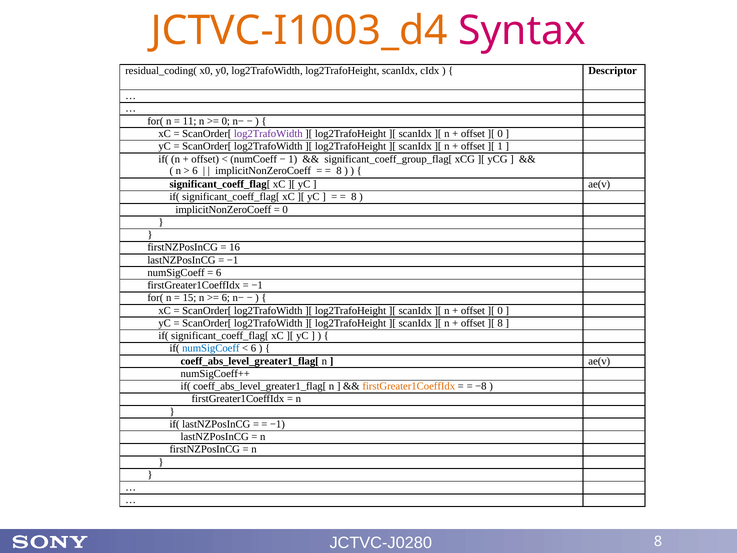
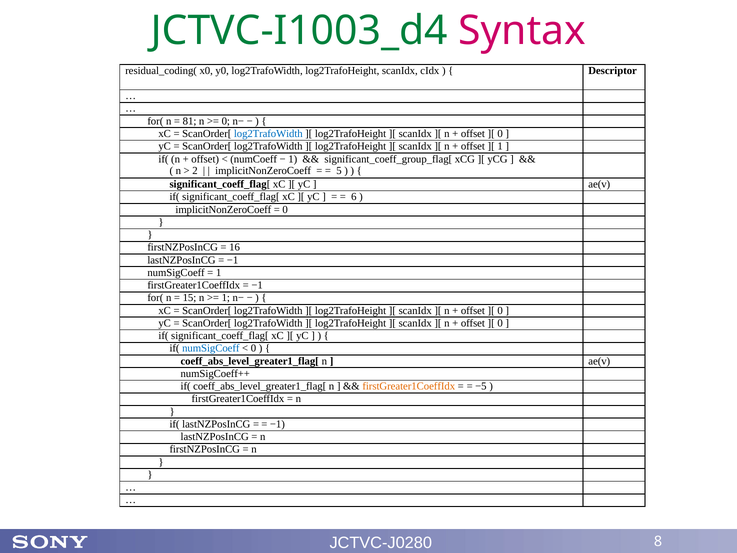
JCTVC-I1003_d4 colour: orange -> green
11: 11 -> 81
log2TrafoWidth at (268, 134) colour: purple -> blue
6 at (195, 171): 6 -> 2
8 at (339, 171): 8 -> 5
8 at (354, 197): 8 -> 6
6 at (219, 272): 6 -> 1
6 at (226, 298): 6 -> 1
8 at (500, 323): 8 -> 0
6 at (253, 348): 6 -> 0
−8: −8 -> −5
